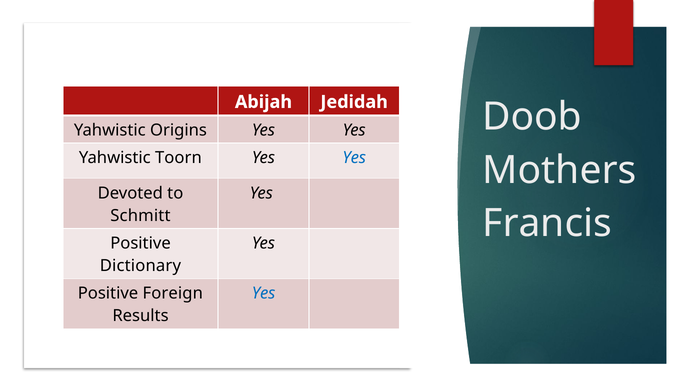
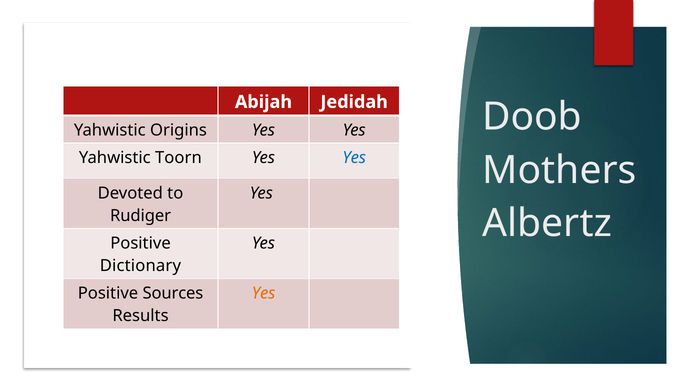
Schmitt: Schmitt -> Rudiger
Francis: Francis -> Albertz
Foreign: Foreign -> Sources
Yes at (264, 293) colour: blue -> orange
